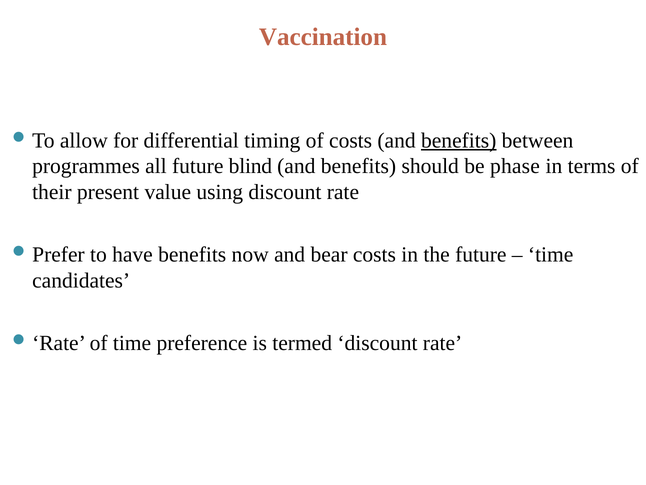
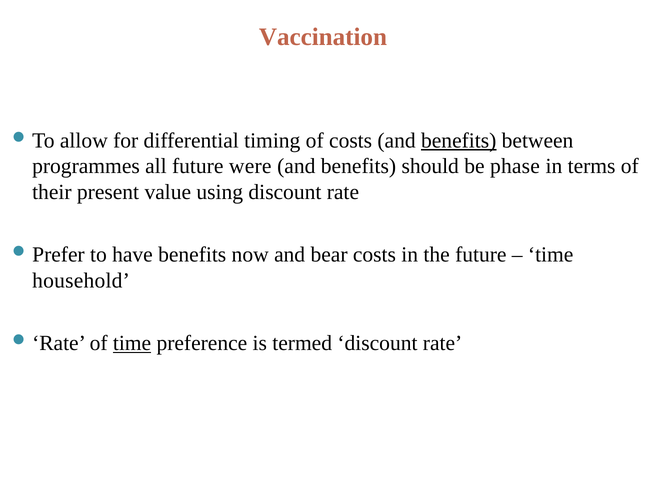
blind: blind -> were
candidates: candidates -> household
time at (132, 343) underline: none -> present
